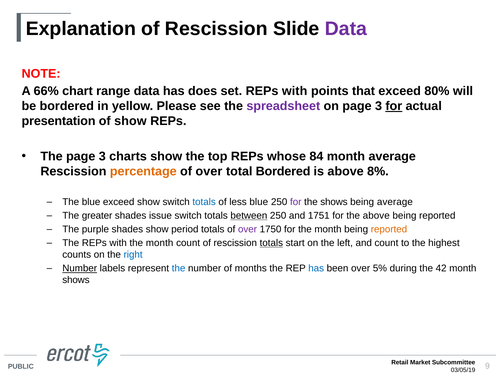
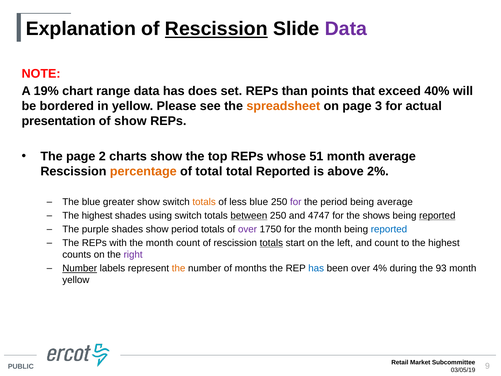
Rescission at (216, 29) underline: none -> present
66%: 66% -> 19%
set REPs with: with -> than
80%: 80% -> 40%
spreadsheet colour: purple -> orange
for at (394, 106) underline: present -> none
The page 3: 3 -> 2
84: 84 -> 51
over at (209, 171): over -> total
total Bordered: Bordered -> Reported
8%: 8% -> 2%
blue exceed: exceed -> greater
totals at (204, 202) colour: blue -> orange
the shows: shows -> period
greater at (97, 216): greater -> highest
issue: issue -> using
1751: 1751 -> 4747
the above: above -> shows
reported at (437, 216) underline: none -> present
reported at (389, 229) colour: orange -> blue
right colour: blue -> purple
the at (179, 268) colour: blue -> orange
5%: 5% -> 4%
42: 42 -> 93
shows at (76, 280): shows -> yellow
